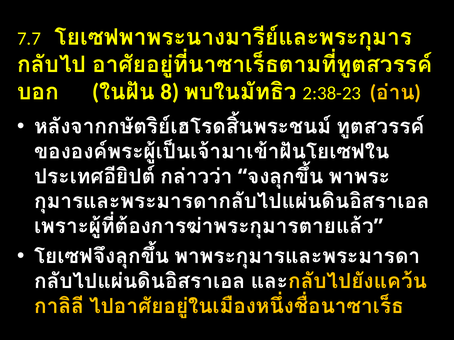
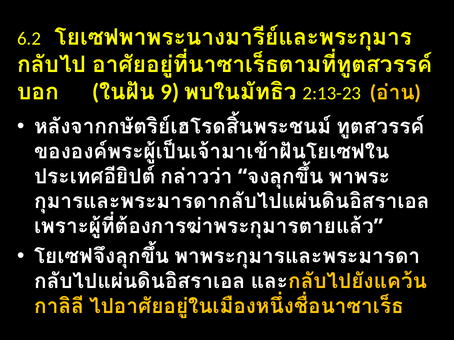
7.7: 7.7 -> 6.2
8: 8 -> 9
2:38-23: 2:38-23 -> 2:13-23
